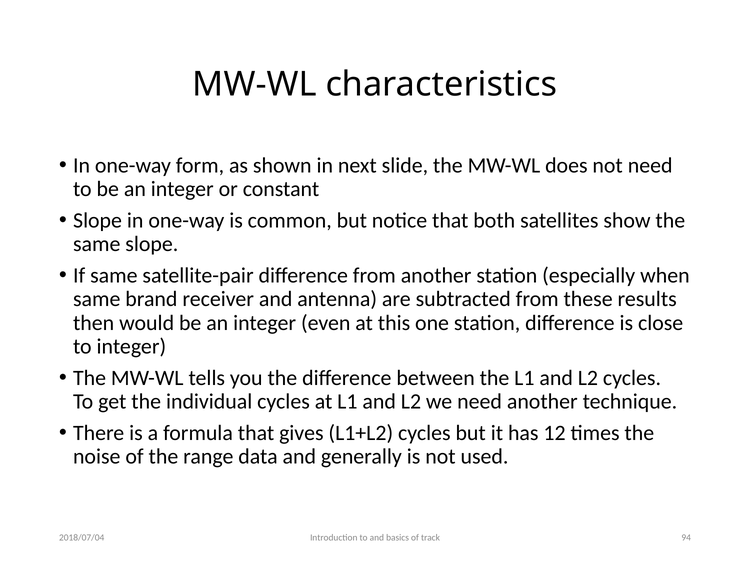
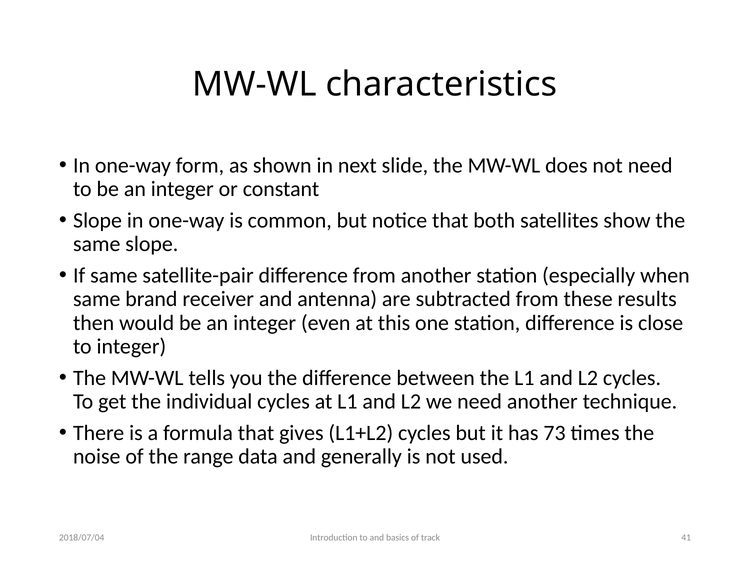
12: 12 -> 73
94: 94 -> 41
